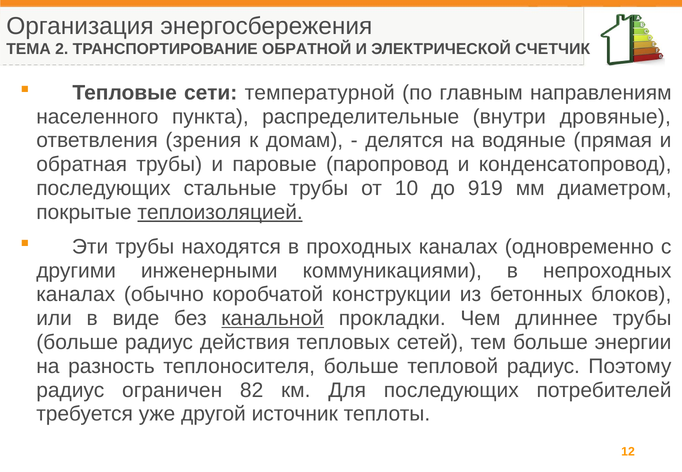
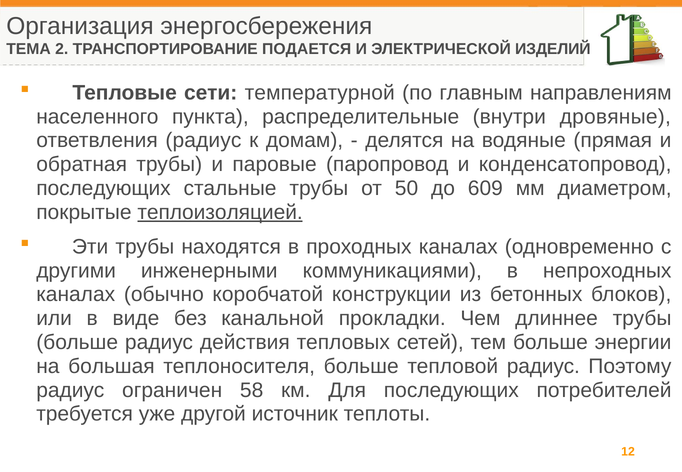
ОБРАТНОЙ: ОБРАТНОЙ -> ПОДАЕТСЯ
СЧЕТЧИК: СЧЕТЧИК -> ИЗДЕЛИЙ
ответвления зрения: зрения -> радиус
10: 10 -> 50
919: 919 -> 609
канальной underline: present -> none
разность: разность -> большая
82: 82 -> 58
